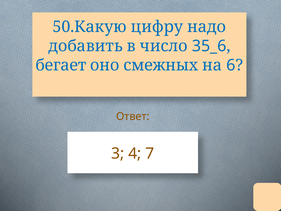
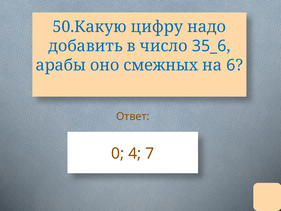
бегает: бегает -> арабы
3: 3 -> 0
